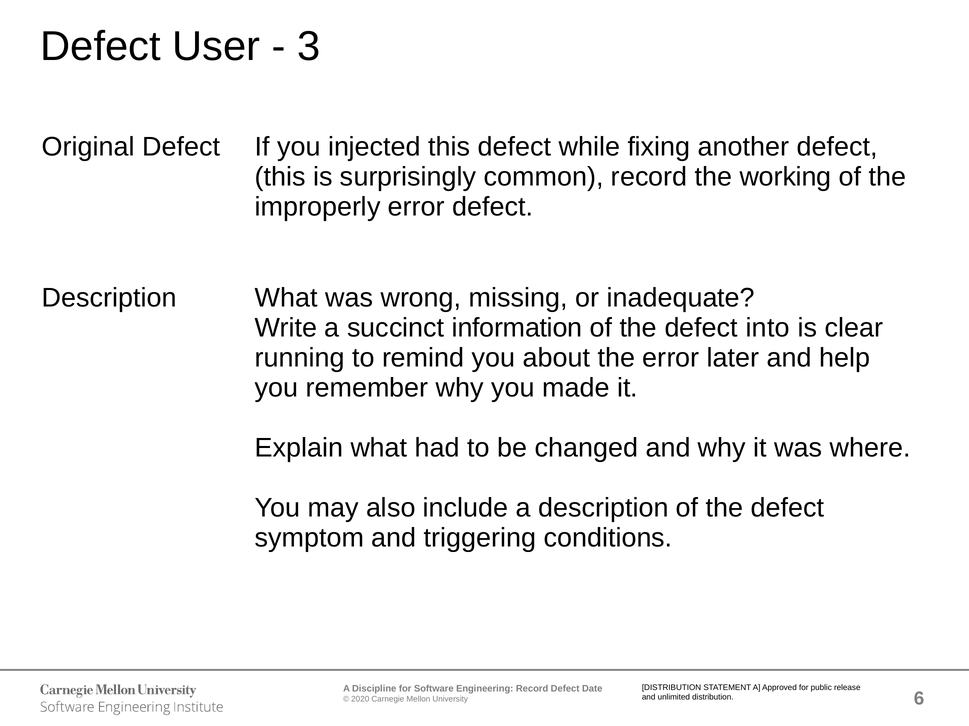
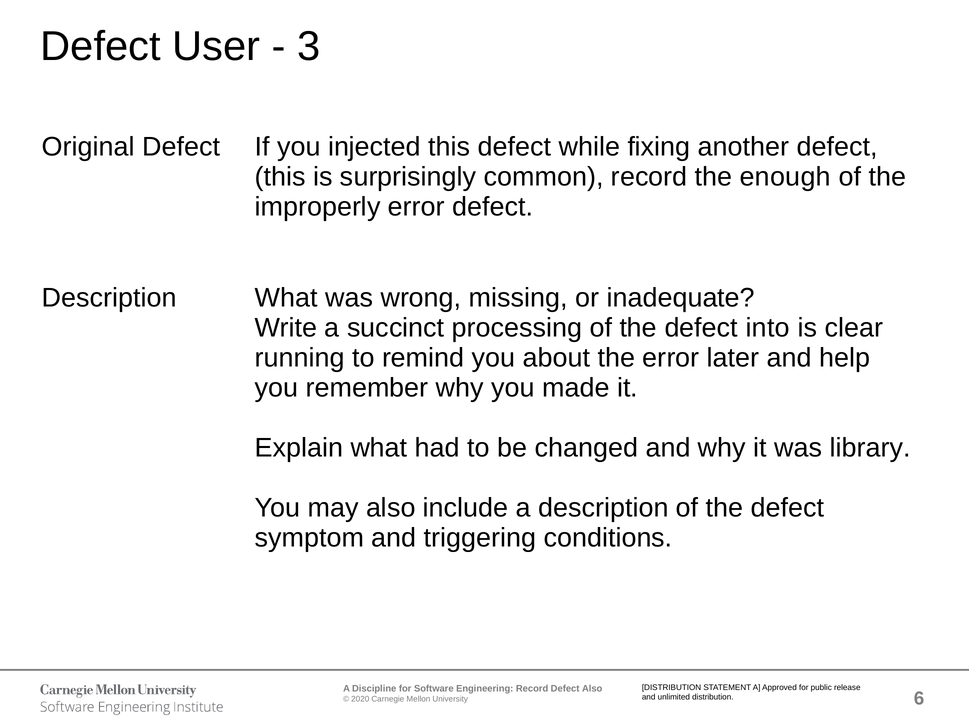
working: working -> enough
information: information -> processing
where: where -> library
Defect Date: Date -> Also
